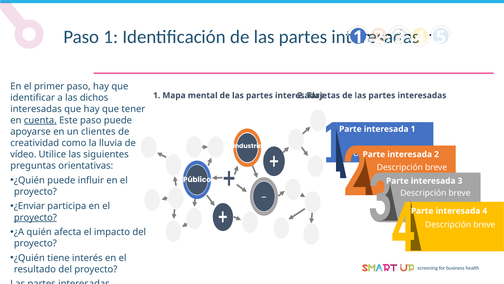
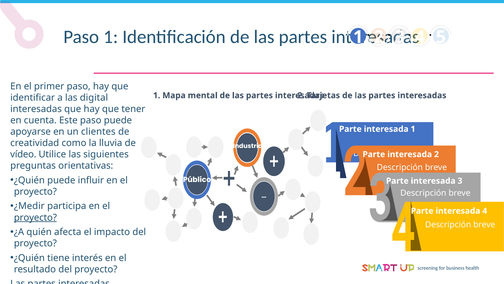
dichos: dichos -> digital
cuenta underline: present -> none
¿Enviar: ¿Enviar -> ¿Medir
